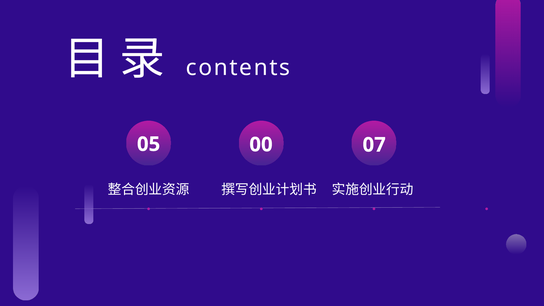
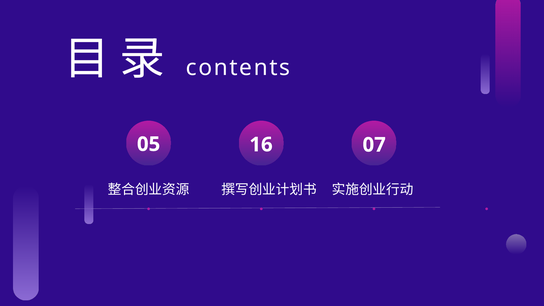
00: 00 -> 16
